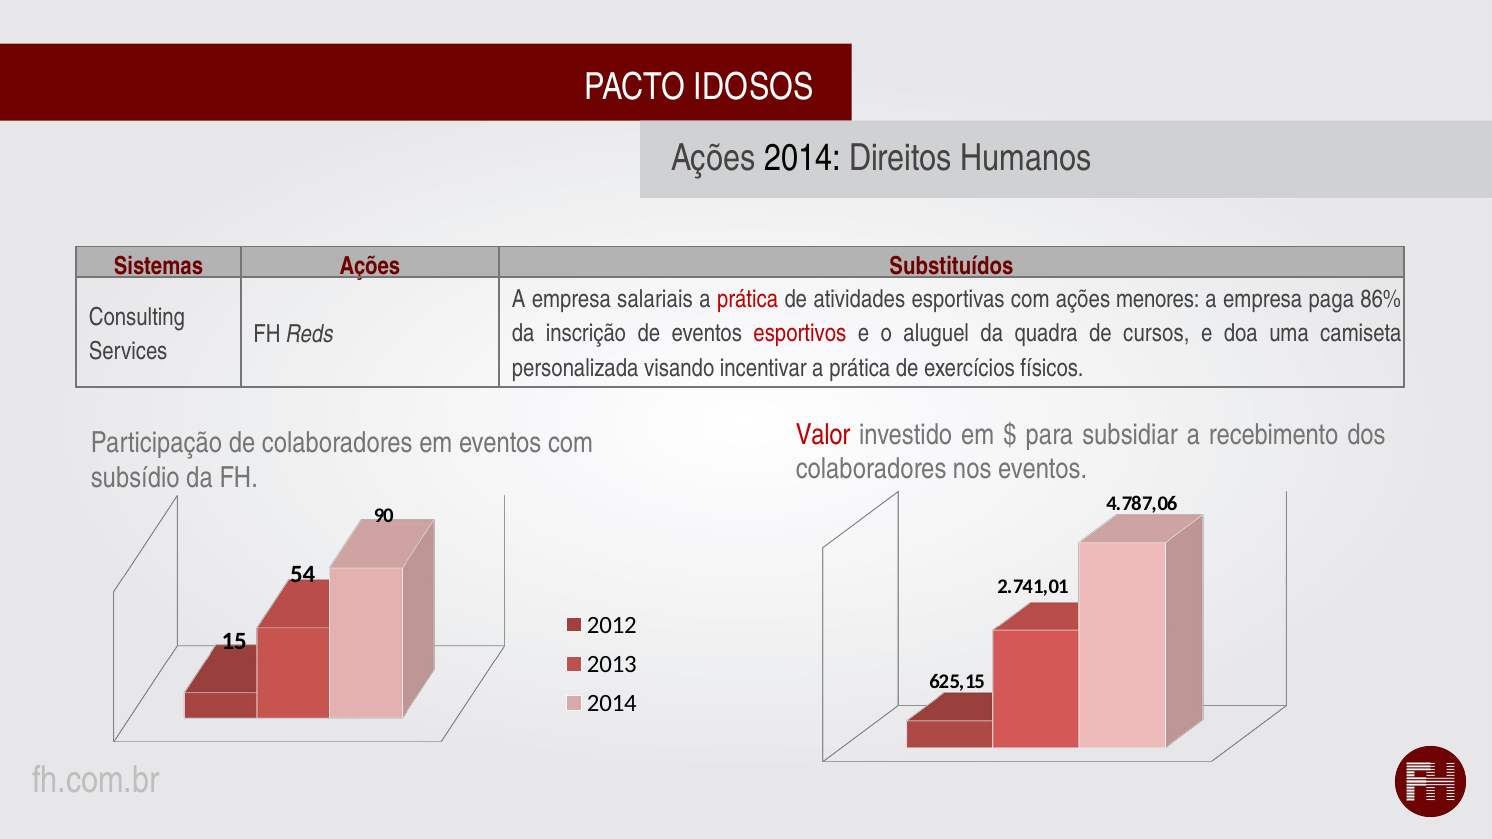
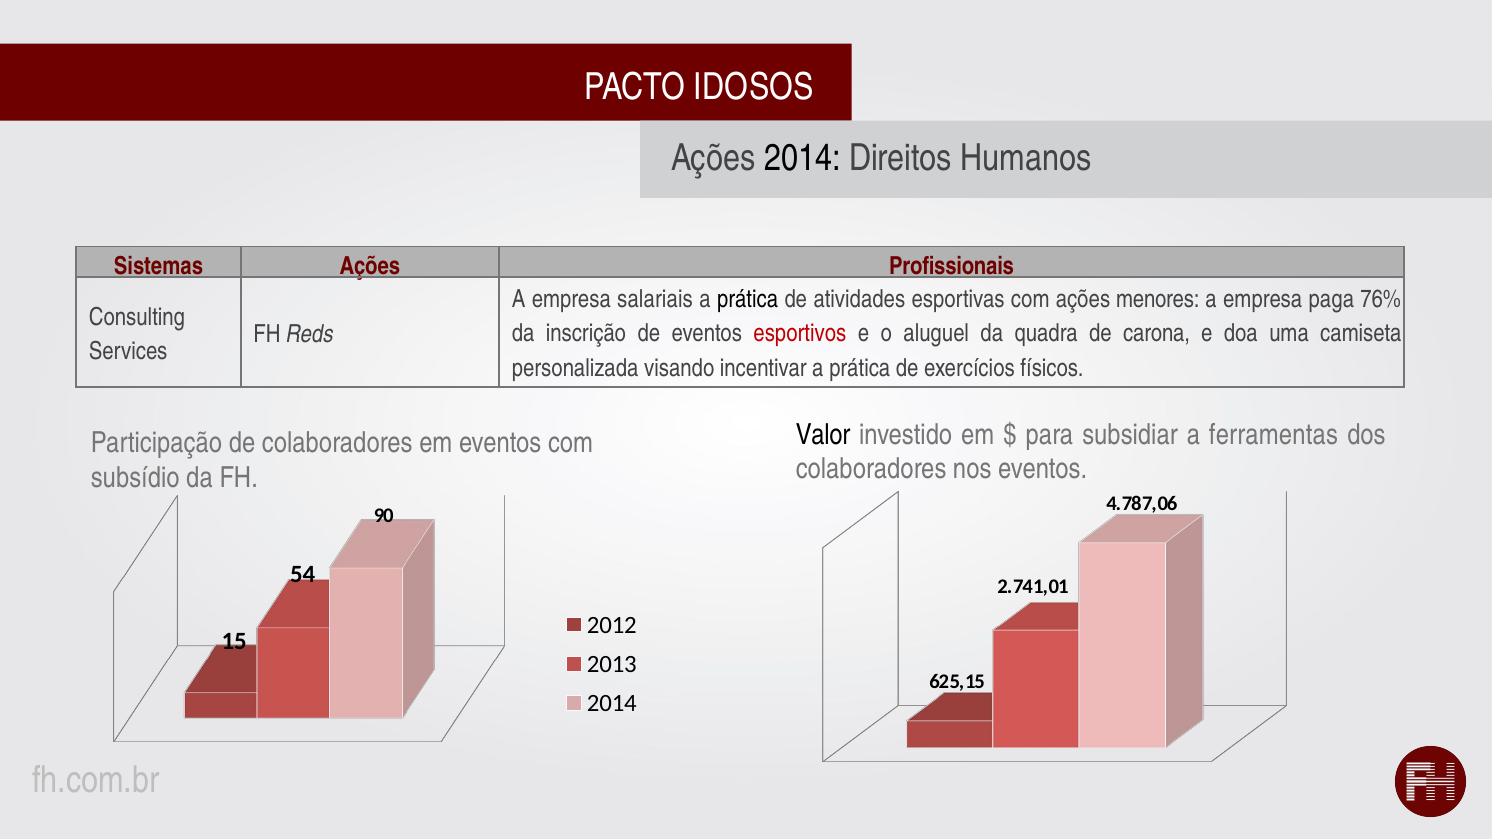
Substituídos: Substituídos -> Profissionais
prática at (748, 299) colour: red -> black
86%: 86% -> 76%
cursos: cursos -> carona
Valor colour: red -> black
recebimento: recebimento -> ferramentas
